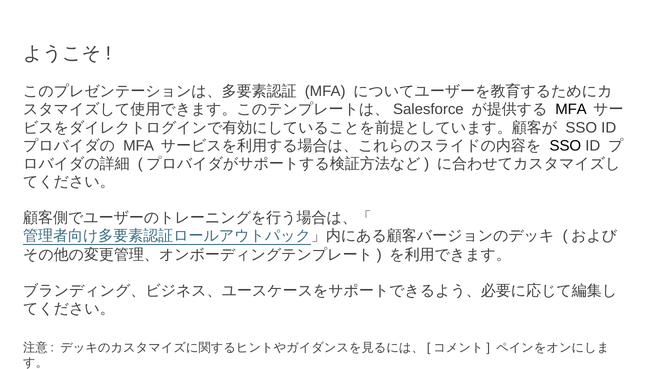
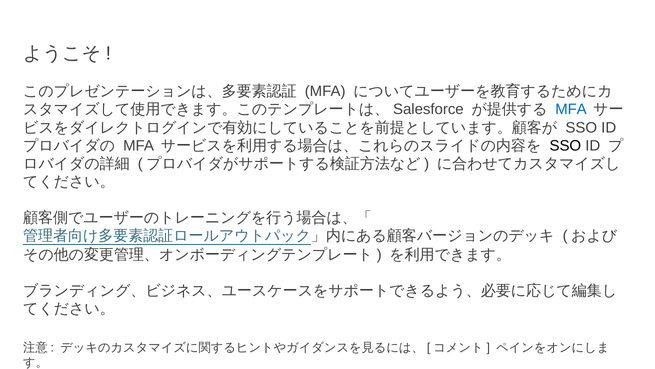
MFA at (571, 109) colour: black -> blue
